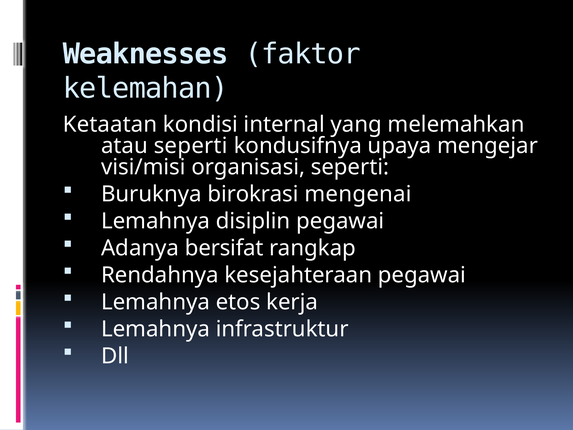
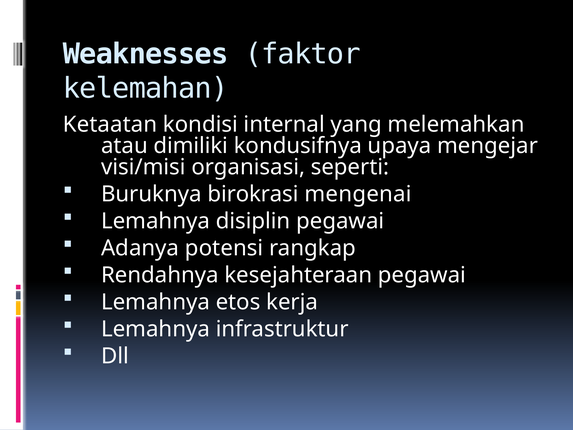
atau seperti: seperti -> dimiliki
bersifat: bersifat -> potensi
